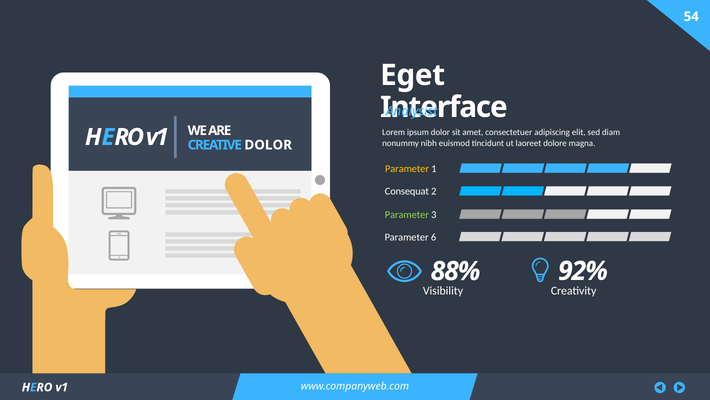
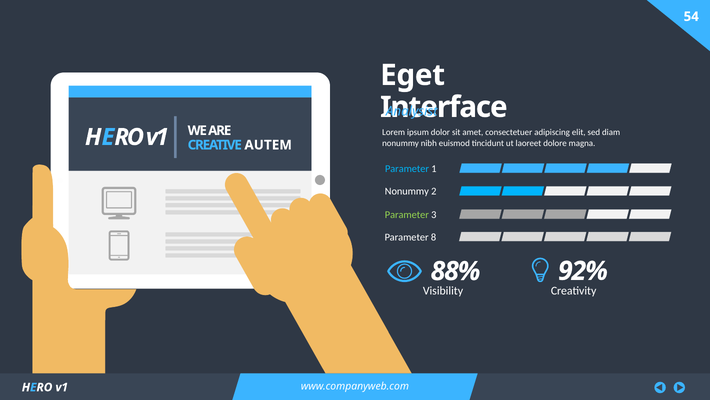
CREATIVE DOLOR: DOLOR -> AUTEM
Parameter at (407, 168) colour: yellow -> light blue
Consequat at (407, 191): Consequat -> Nonummy
6: 6 -> 8
